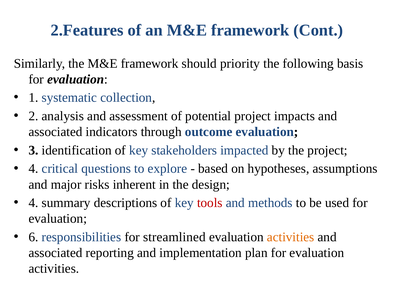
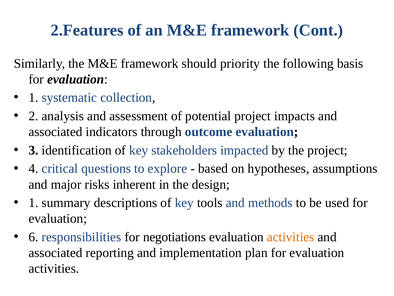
4 at (33, 202): 4 -> 1
tools colour: red -> black
streamlined: streamlined -> negotiations
